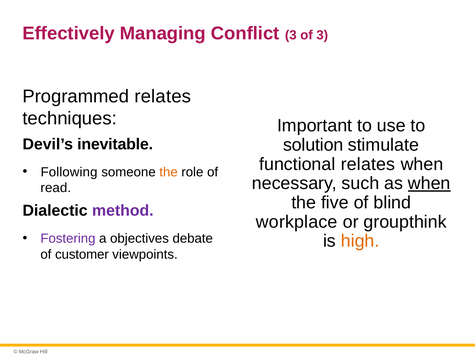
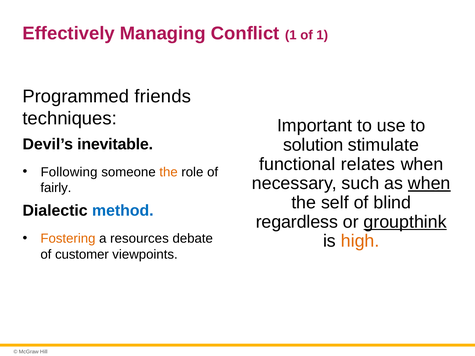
Conflict 3: 3 -> 1
of 3: 3 -> 1
Programmed relates: relates -> friends
read: read -> fairly
five: five -> self
method colour: purple -> blue
workplace: workplace -> regardless
groupthink underline: none -> present
Fostering colour: purple -> orange
objectives: objectives -> resources
